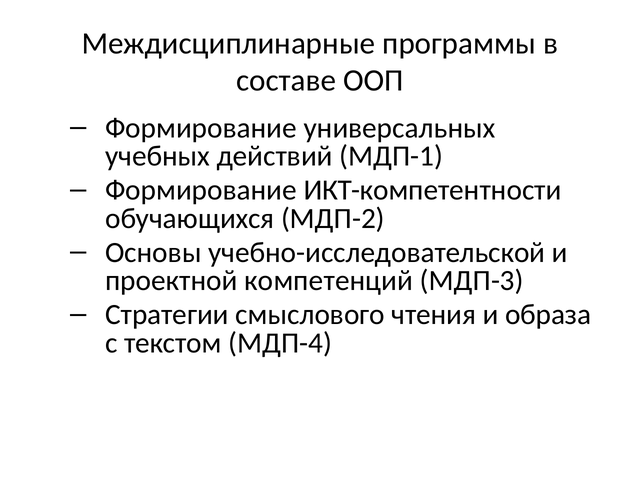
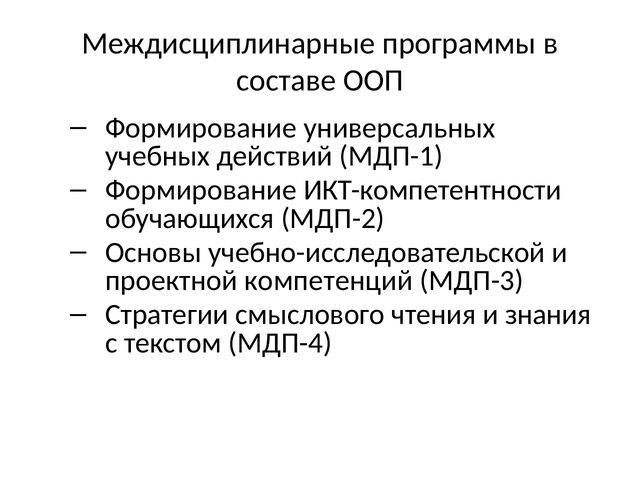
образа: образа -> знания
